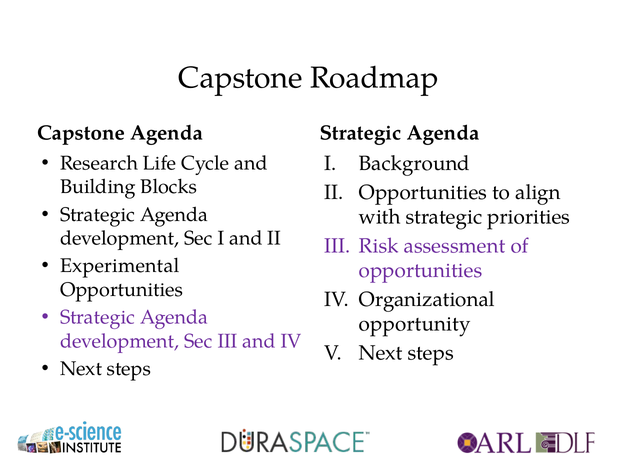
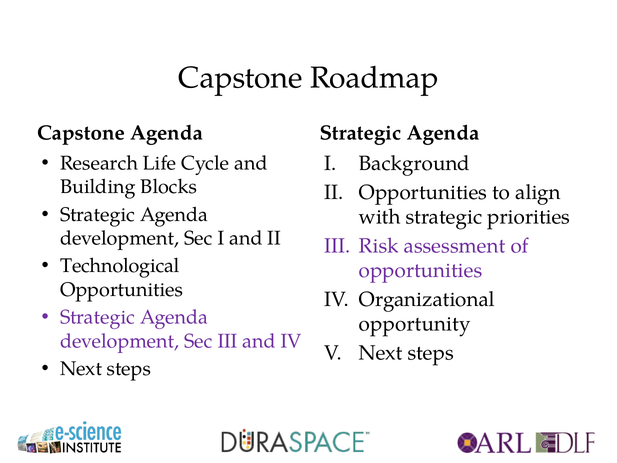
Experimental: Experimental -> Technological
